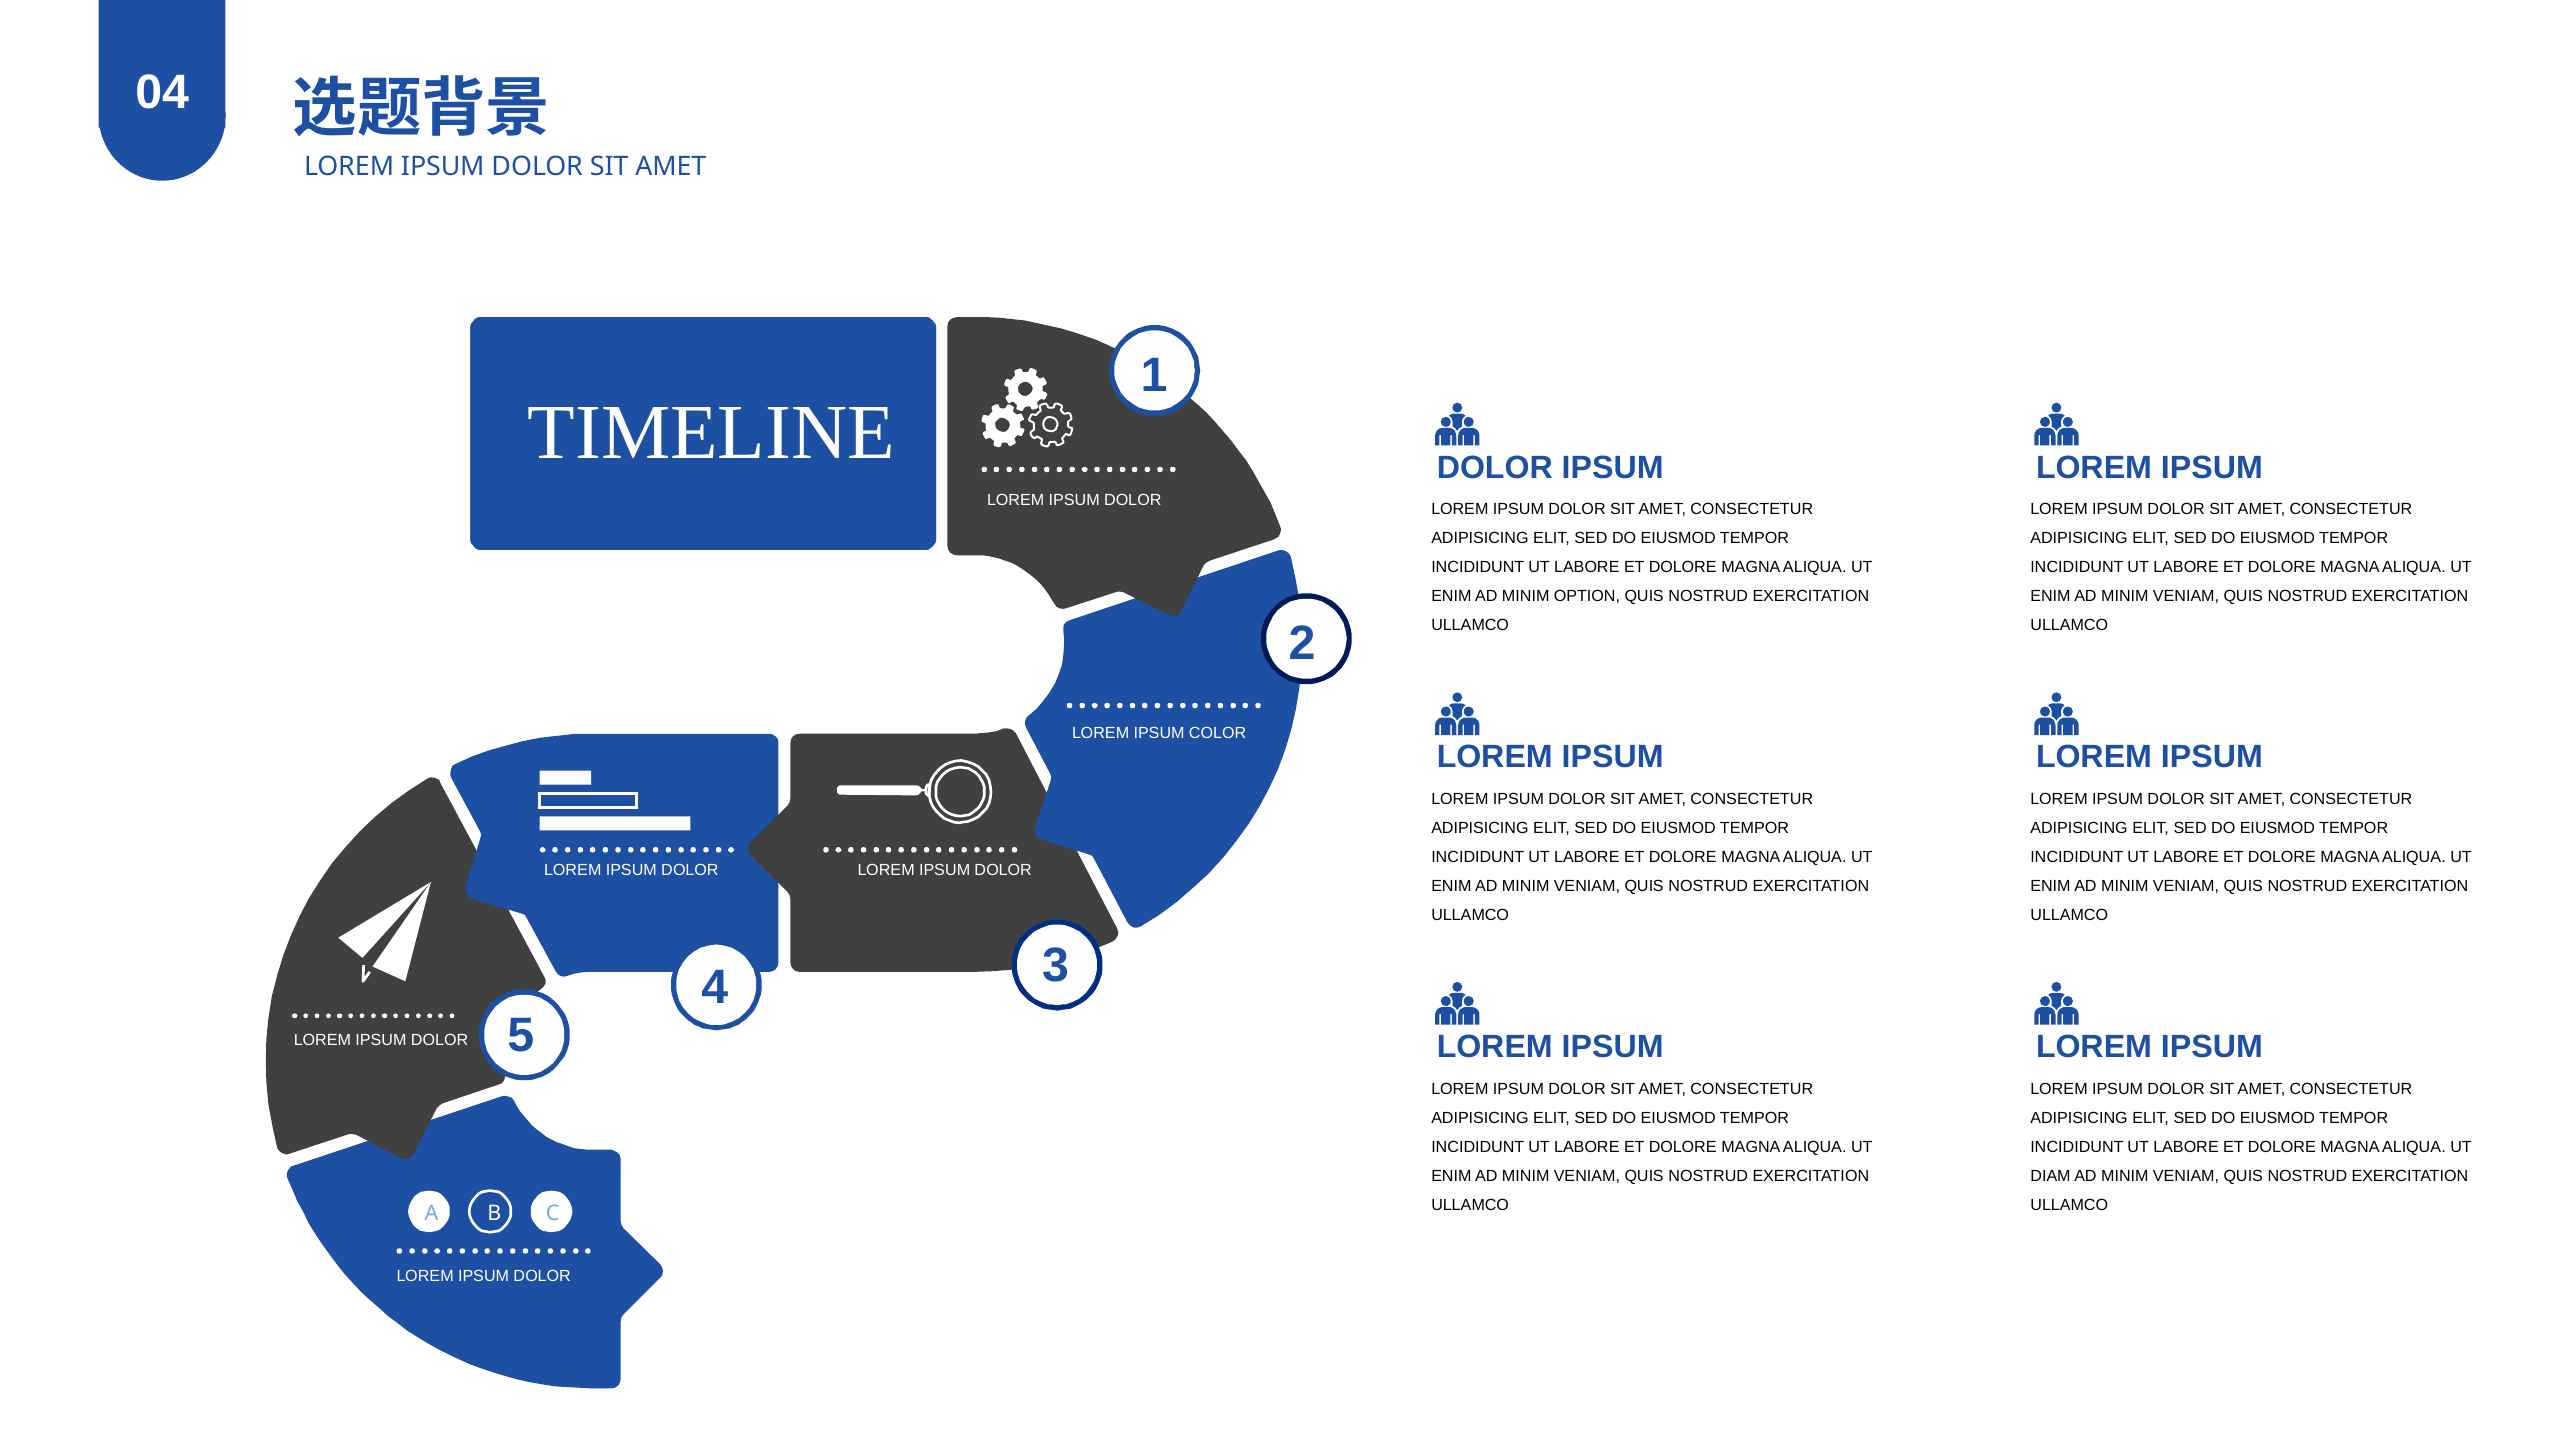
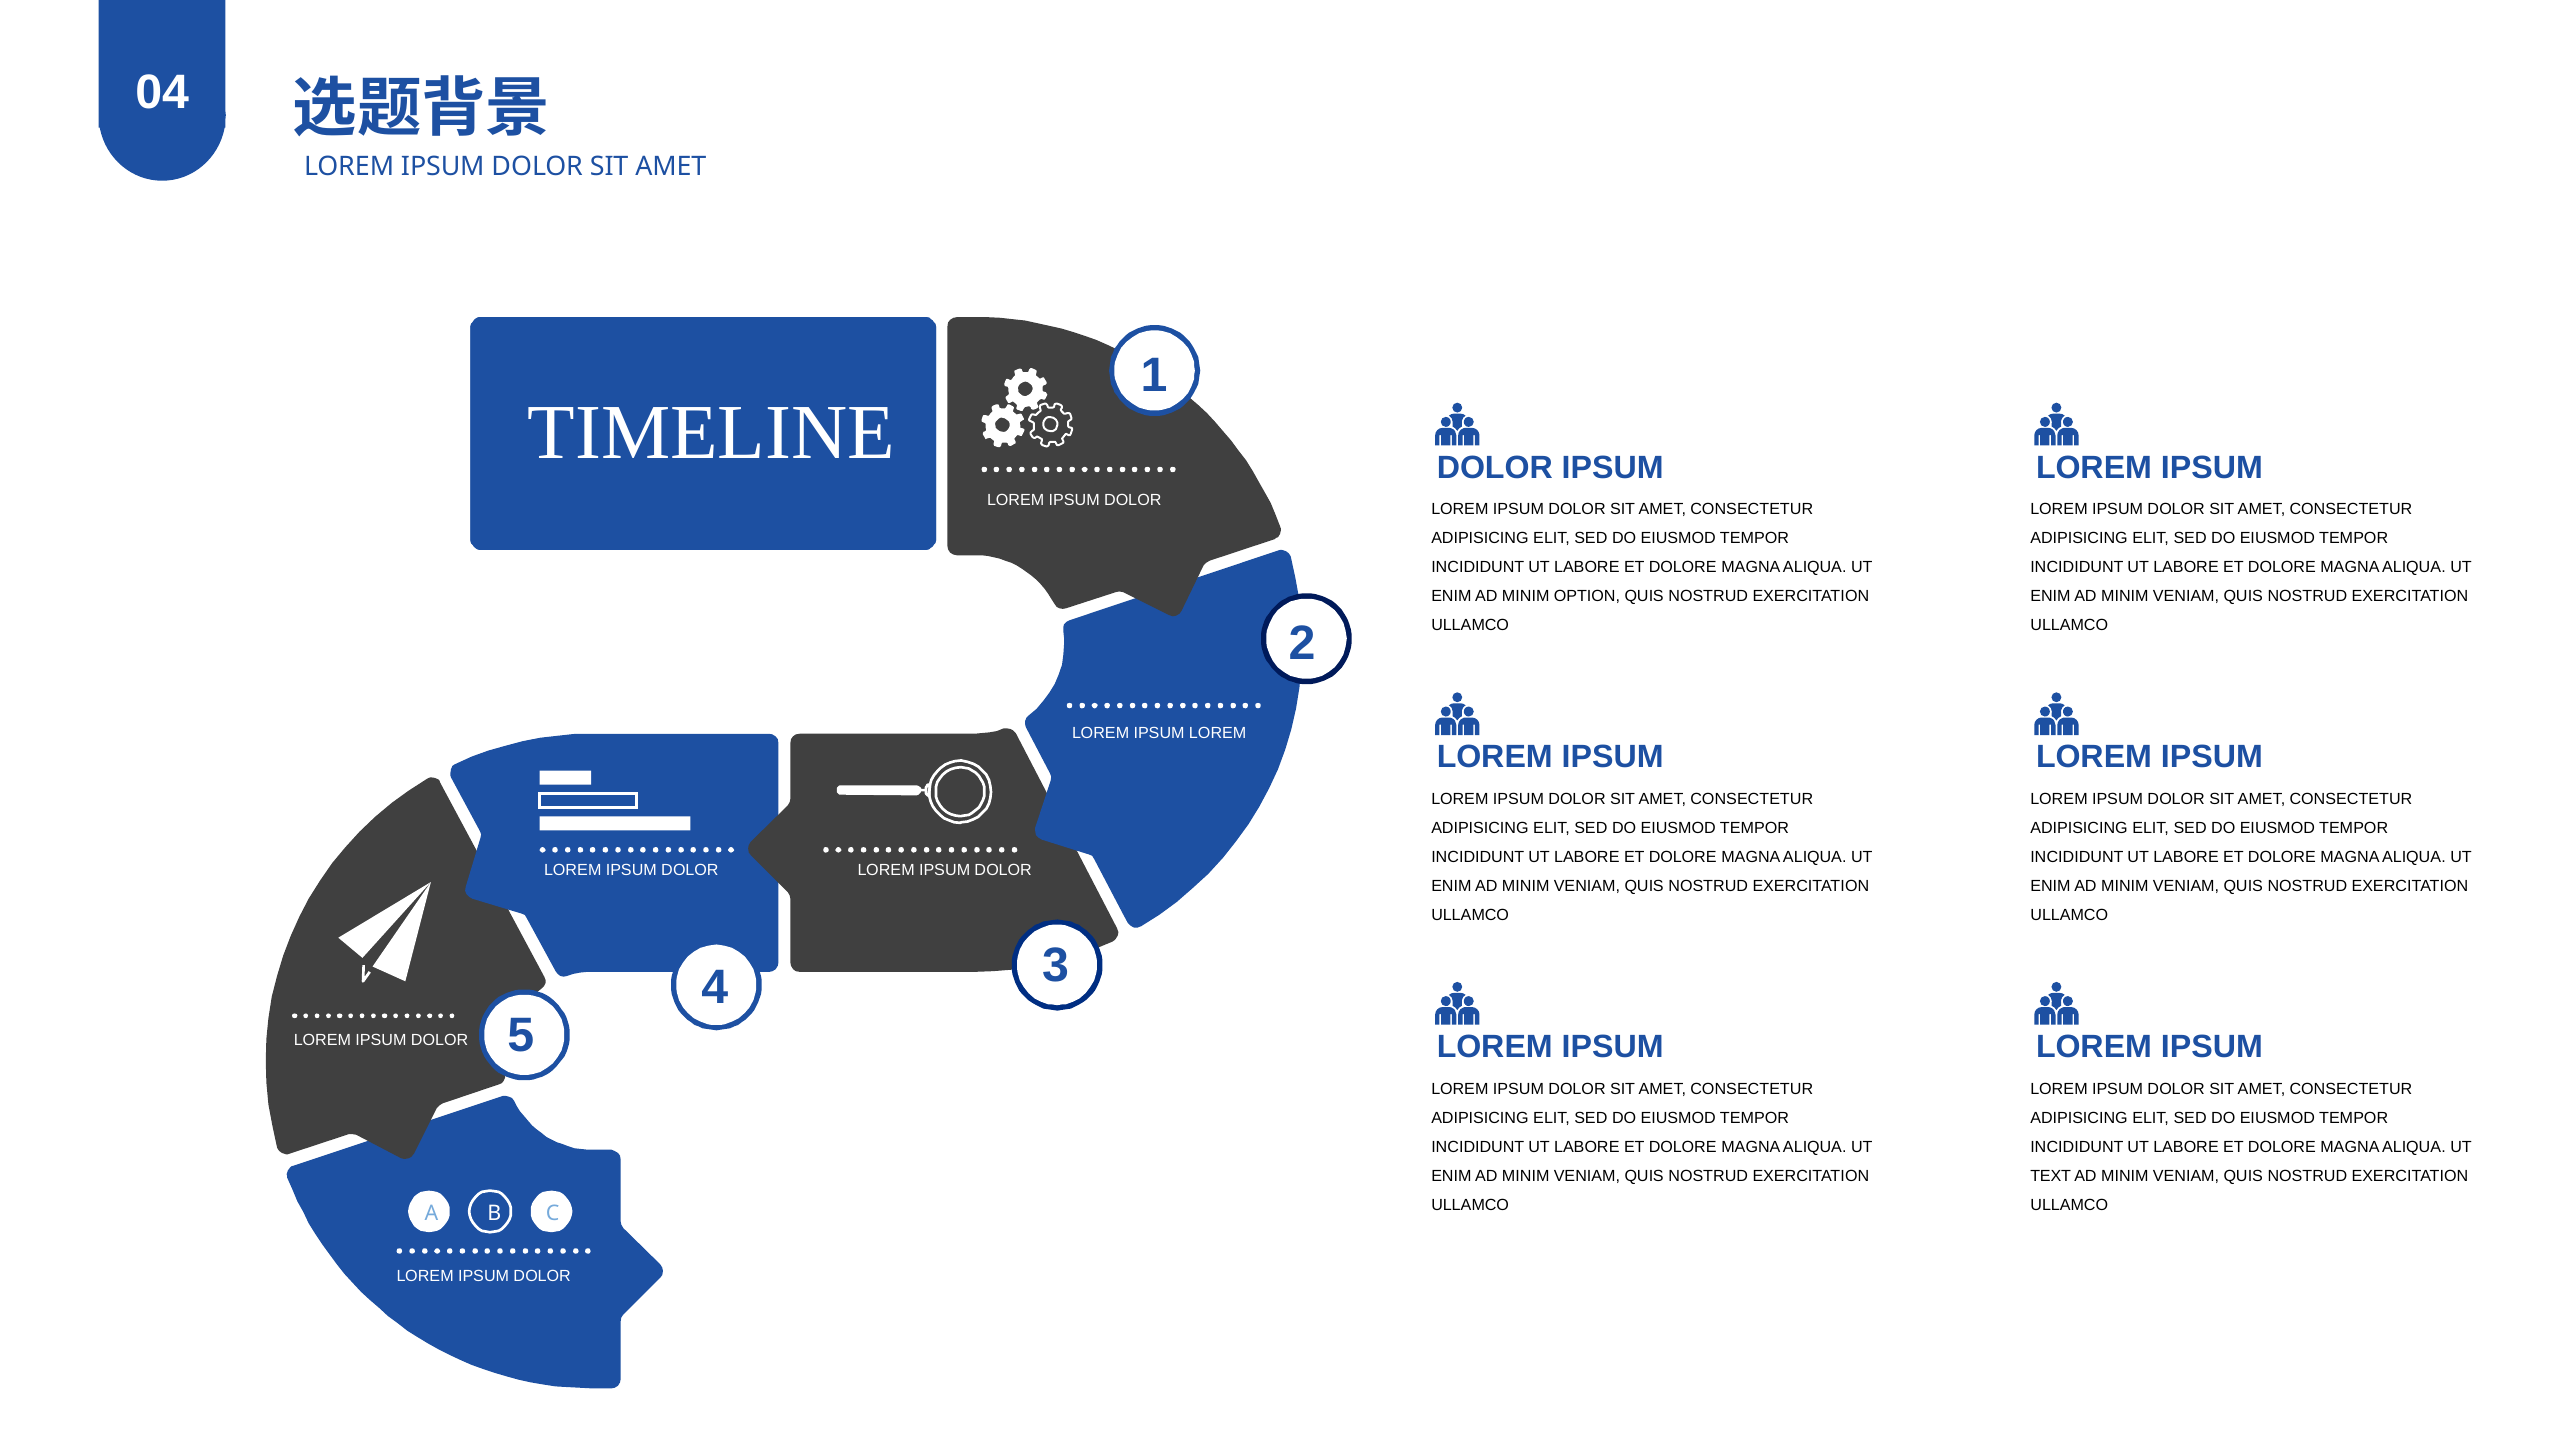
COLOR at (1218, 733): COLOR -> LOREM
DIAM: DIAM -> TEXT
